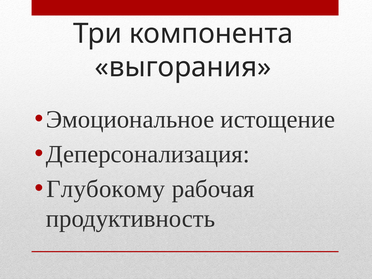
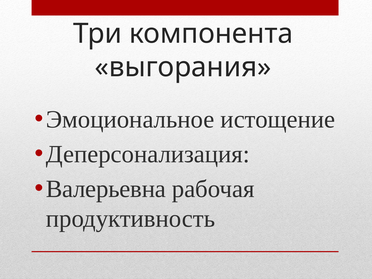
Глубокому: Глубокому -> Валерьевна
